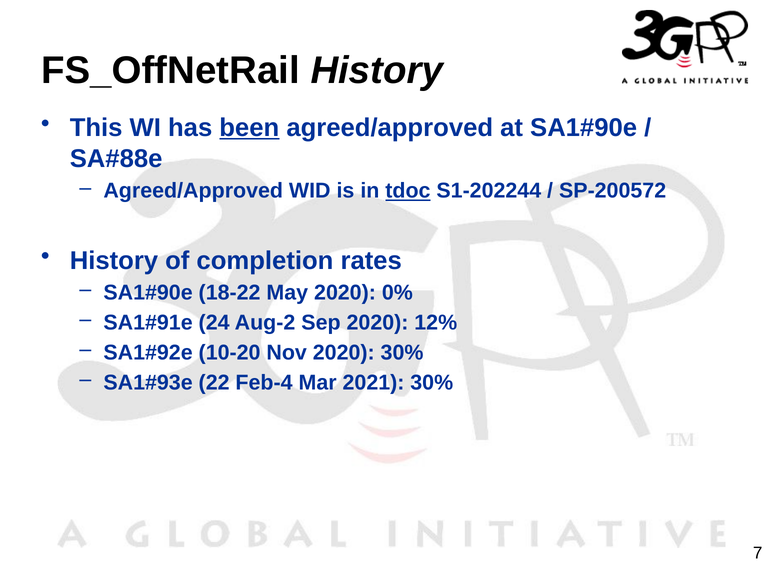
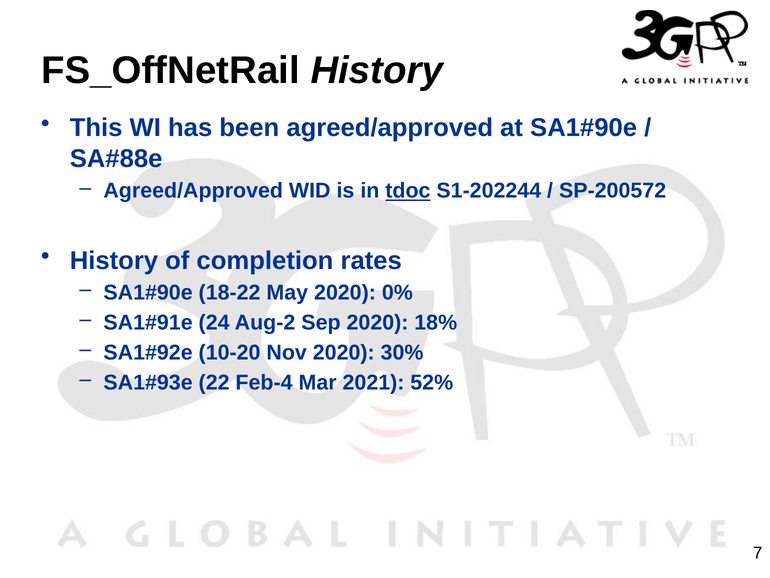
been underline: present -> none
12%: 12% -> 18%
2021 30%: 30% -> 52%
